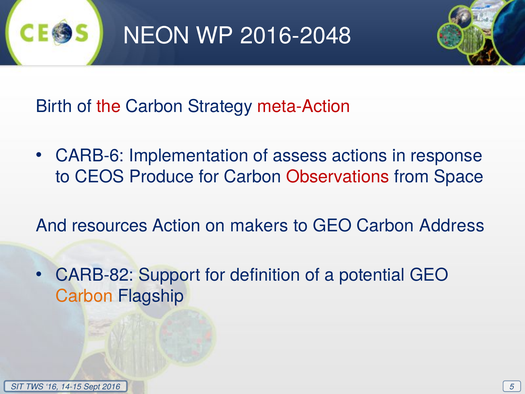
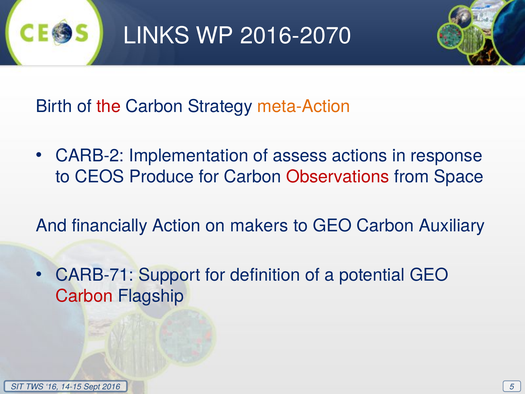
NEON: NEON -> LINKS
2016-2048: 2016-2048 -> 2016-2070
meta-Action colour: red -> orange
CARB-6: CARB-6 -> CARB-2
resources: resources -> financially
Address: Address -> Auxiliary
CARB-82: CARB-82 -> CARB-71
Carbon at (84, 296) colour: orange -> red
